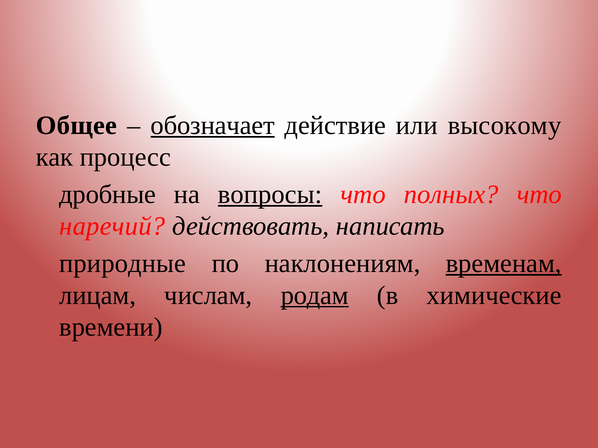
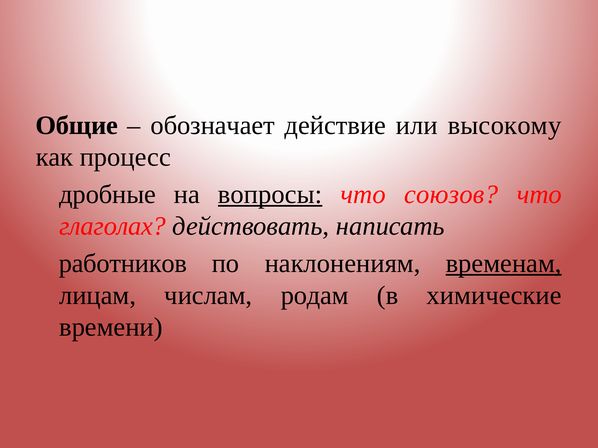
Общее: Общее -> Общие
обозначает underline: present -> none
полных: полных -> союзов
наречий: наречий -> глаголах
природные: природные -> работников
родам underline: present -> none
